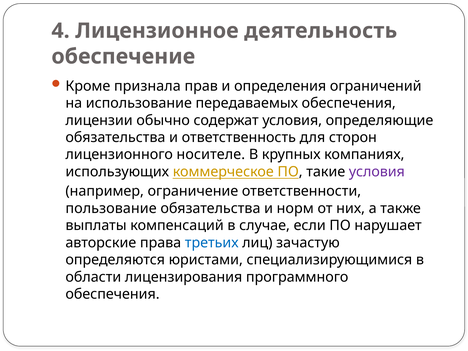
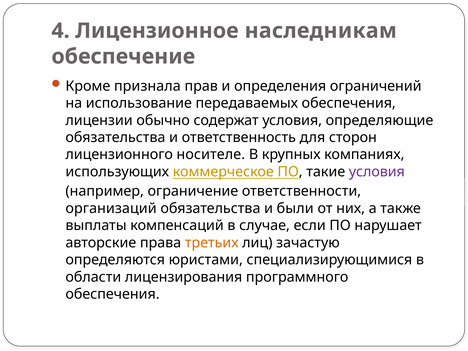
деятельность: деятельность -> наследникам
пользование: пользование -> организаций
норм: норм -> были
третьих colour: blue -> orange
